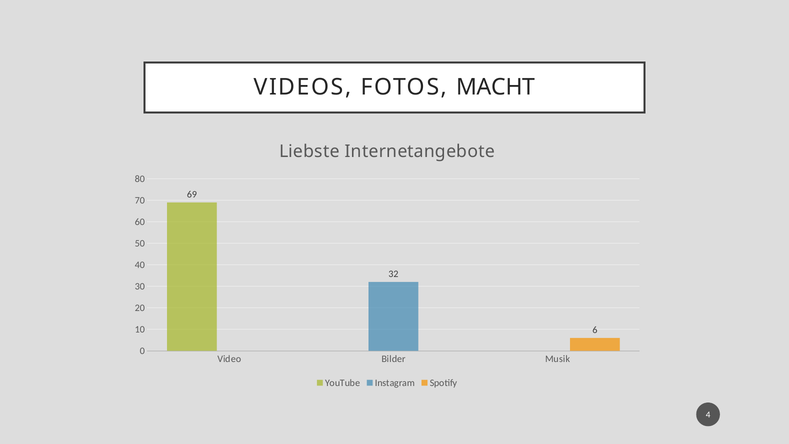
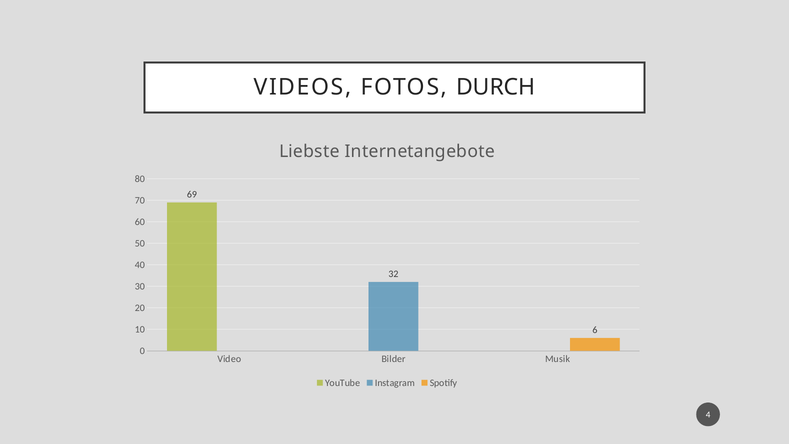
MACHT: MACHT -> DURCH
